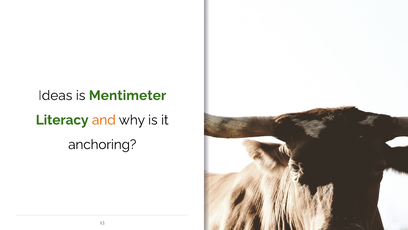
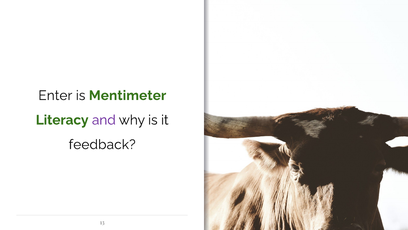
Ideas: Ideas -> Enter
and colour: orange -> purple
anchoring: anchoring -> feedback
